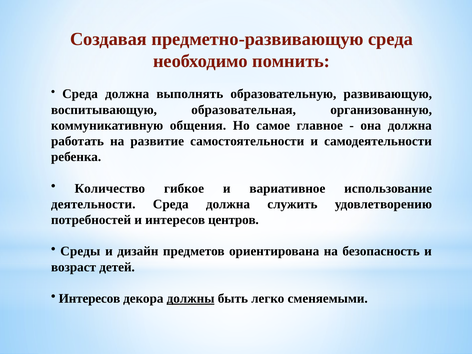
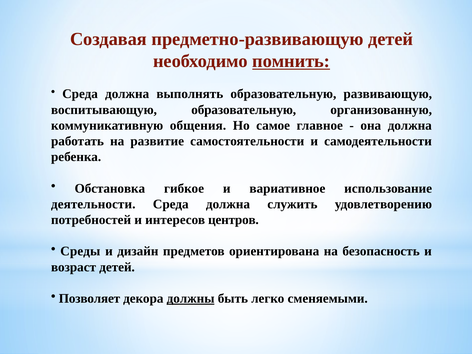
предметно-развивающую среда: среда -> детей
помнить underline: none -> present
воспитывающую образовательная: образовательная -> образовательную
Количество: Количество -> Обстановка
Интересов at (89, 299): Интересов -> Позволяет
